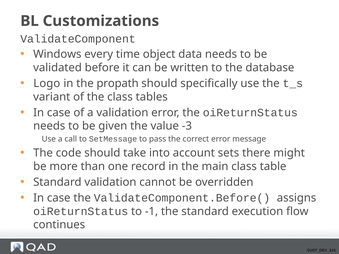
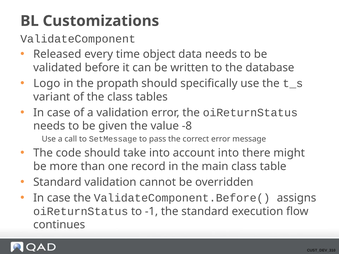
Windows: Windows -> Released
-3: -3 -> -8
account sets: sets -> into
